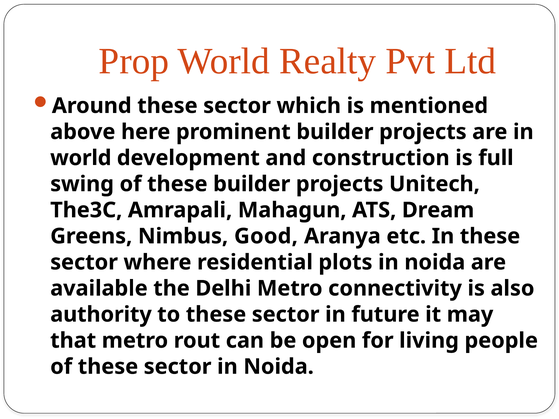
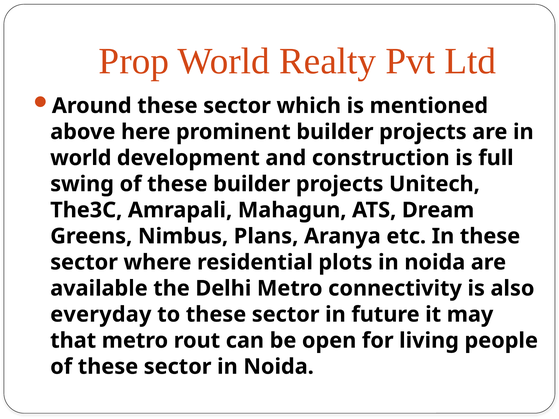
Good: Good -> Plans
authority: authority -> everyday
